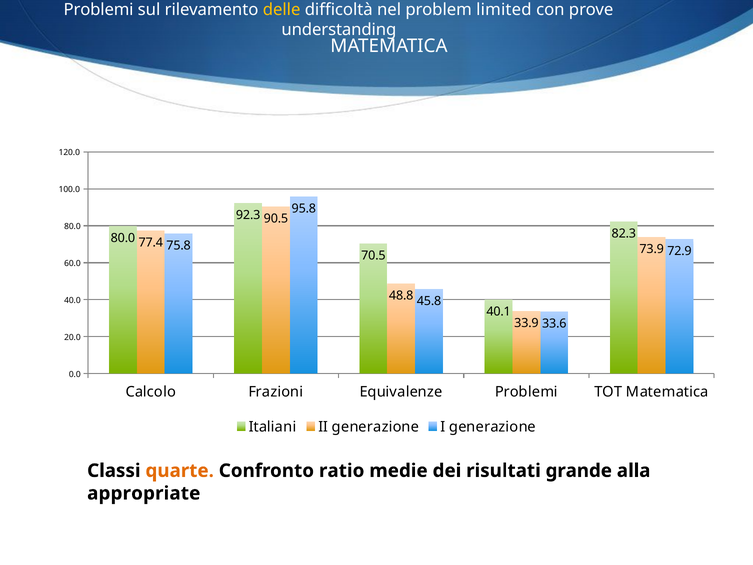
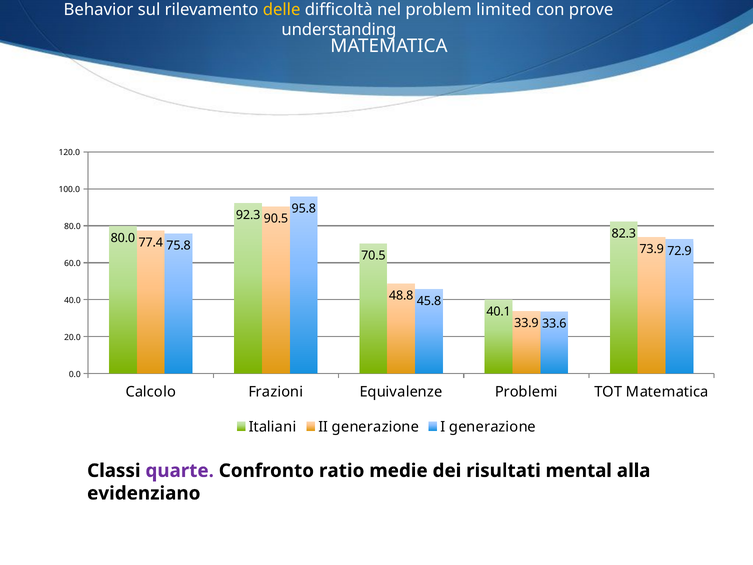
Problemi at (99, 10): Problemi -> Behavior
quarte colour: orange -> purple
grande: grande -> mental
appropriate: appropriate -> evidenziano
